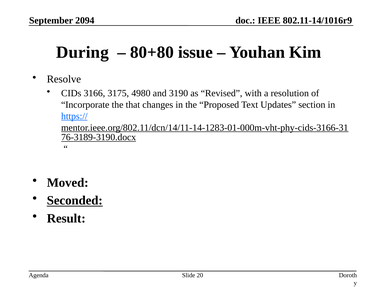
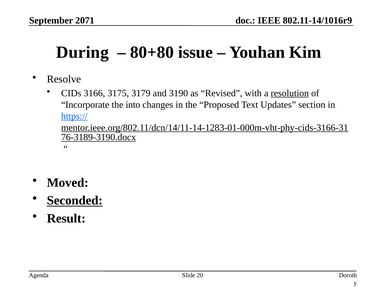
2094: 2094 -> 2071
4980: 4980 -> 3179
resolution underline: none -> present
that: that -> into
